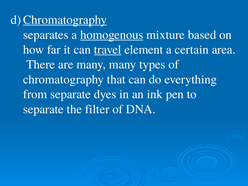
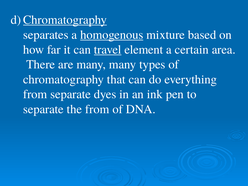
the filter: filter -> from
